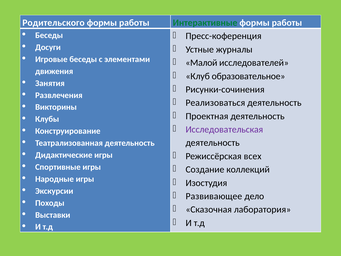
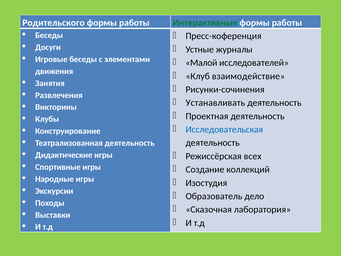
образовательное: образовательное -> взаимодействие
Реализоваться: Реализоваться -> Устанавливать
Исследовательская colour: purple -> blue
Развивающее: Развивающее -> Образователь
